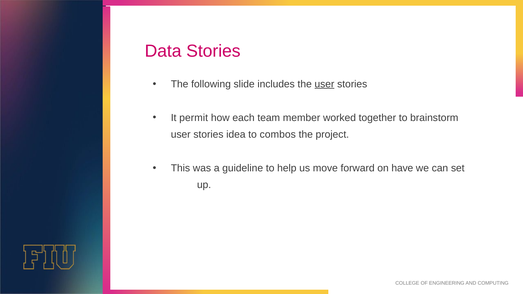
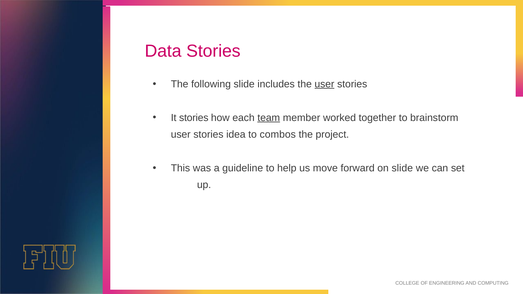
It permit: permit -> stories
team underline: none -> present
on have: have -> slide
